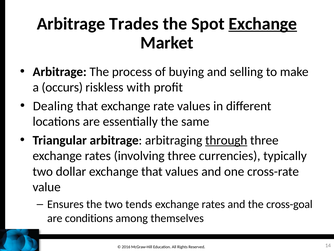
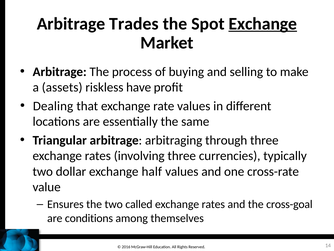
occurs: occurs -> assets
with: with -> have
through underline: present -> none
exchange that: that -> half
tends: tends -> called
